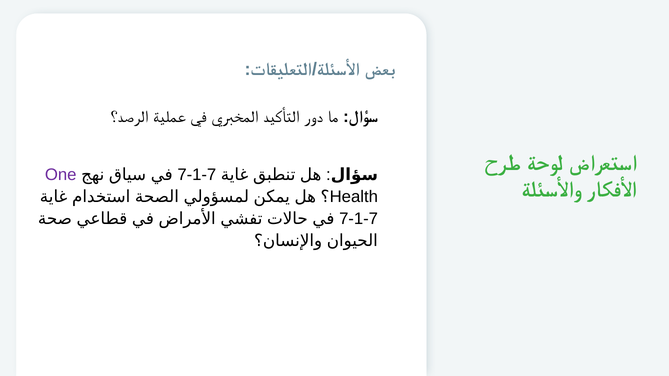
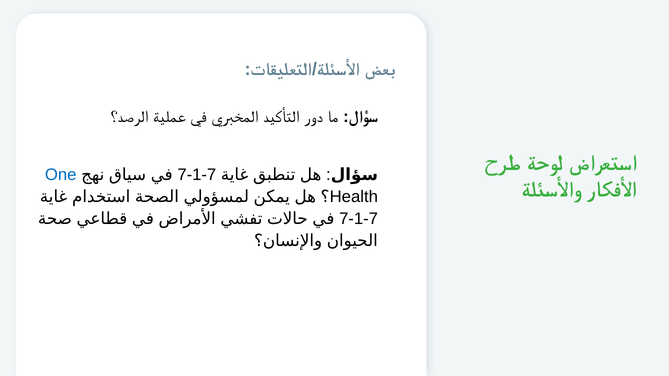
One colour: purple -> blue
